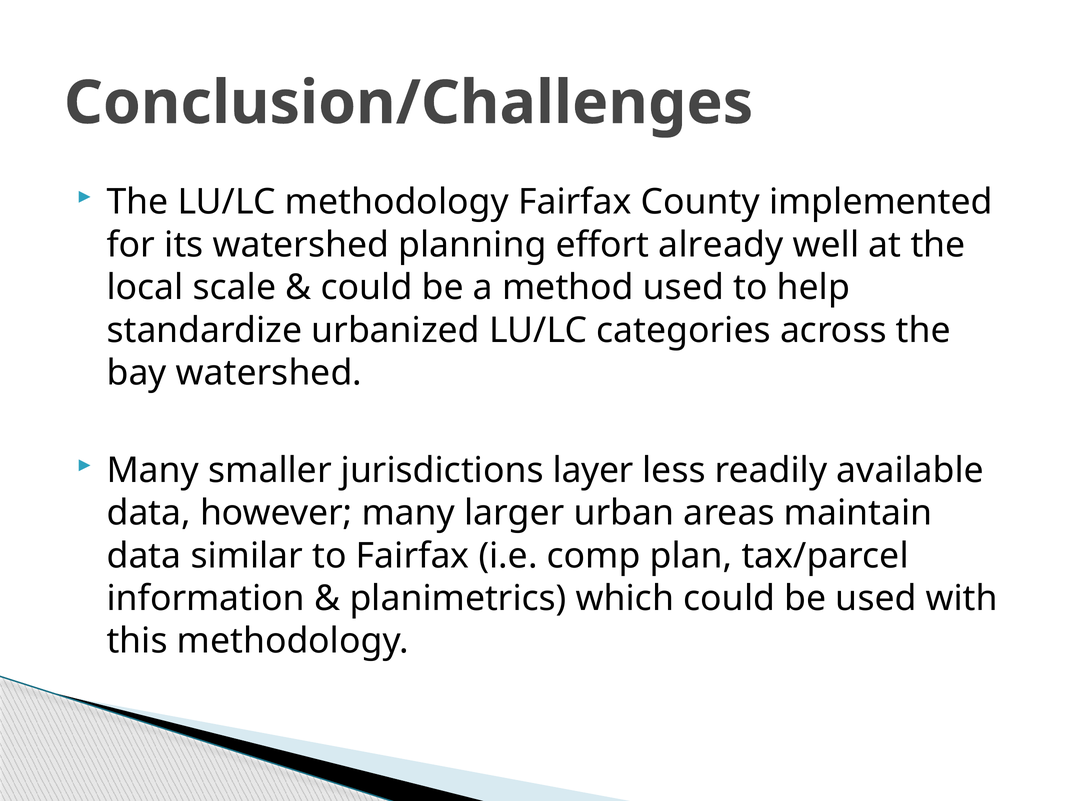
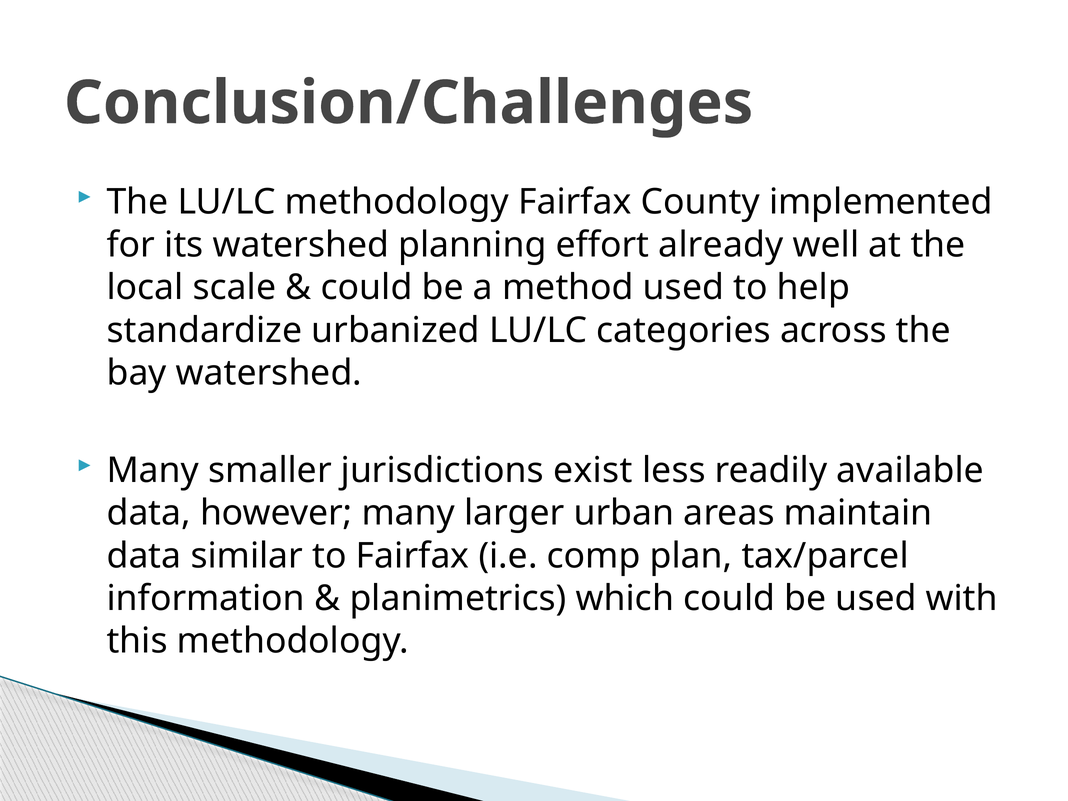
layer: layer -> exist
